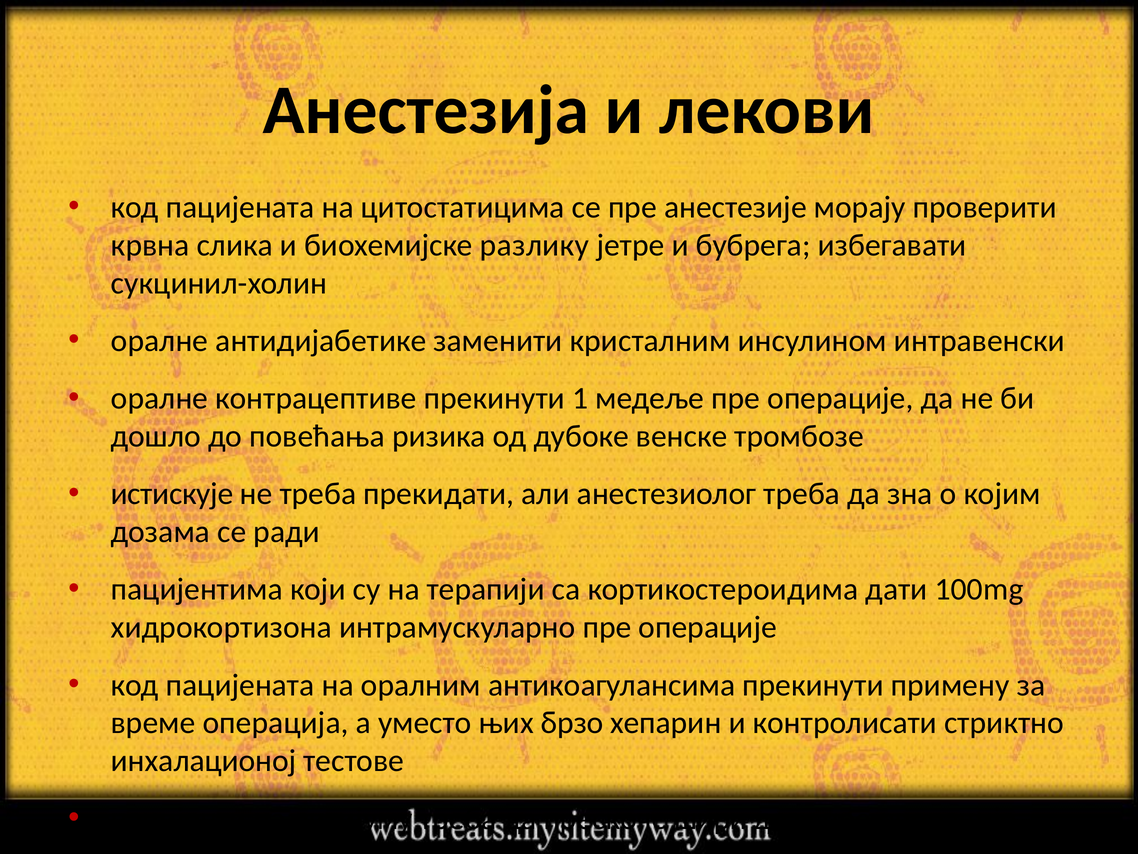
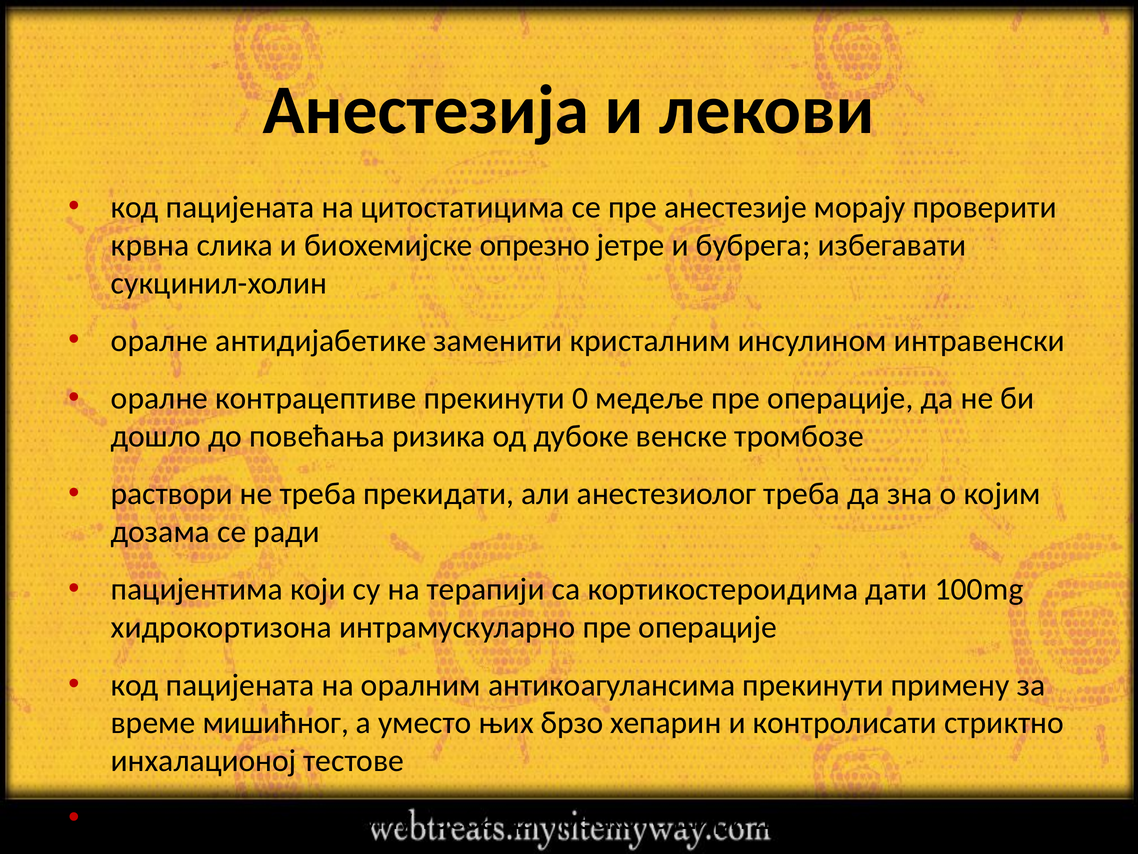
разлику: разлику -> опрезно
1: 1 -> 0
истискује: истискује -> раствори
операција: операција -> мишићног
